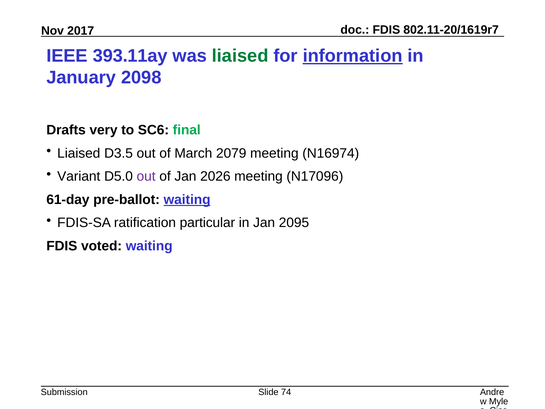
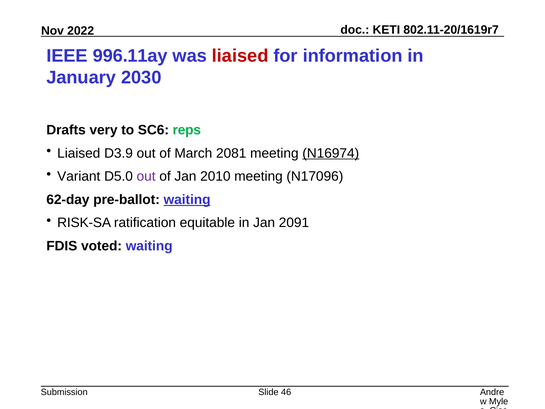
FDIS at (386, 30): FDIS -> KETI
2017: 2017 -> 2022
393.11ay: 393.11ay -> 996.11ay
liaised at (240, 56) colour: green -> red
information underline: present -> none
2098: 2098 -> 2030
final: final -> reps
D3.5: D3.5 -> D3.9
2079: 2079 -> 2081
N16974 underline: none -> present
2026: 2026 -> 2010
61-day: 61-day -> 62-day
FDIS-SA: FDIS-SA -> RISK-SA
particular: particular -> equitable
2095: 2095 -> 2091
74: 74 -> 46
